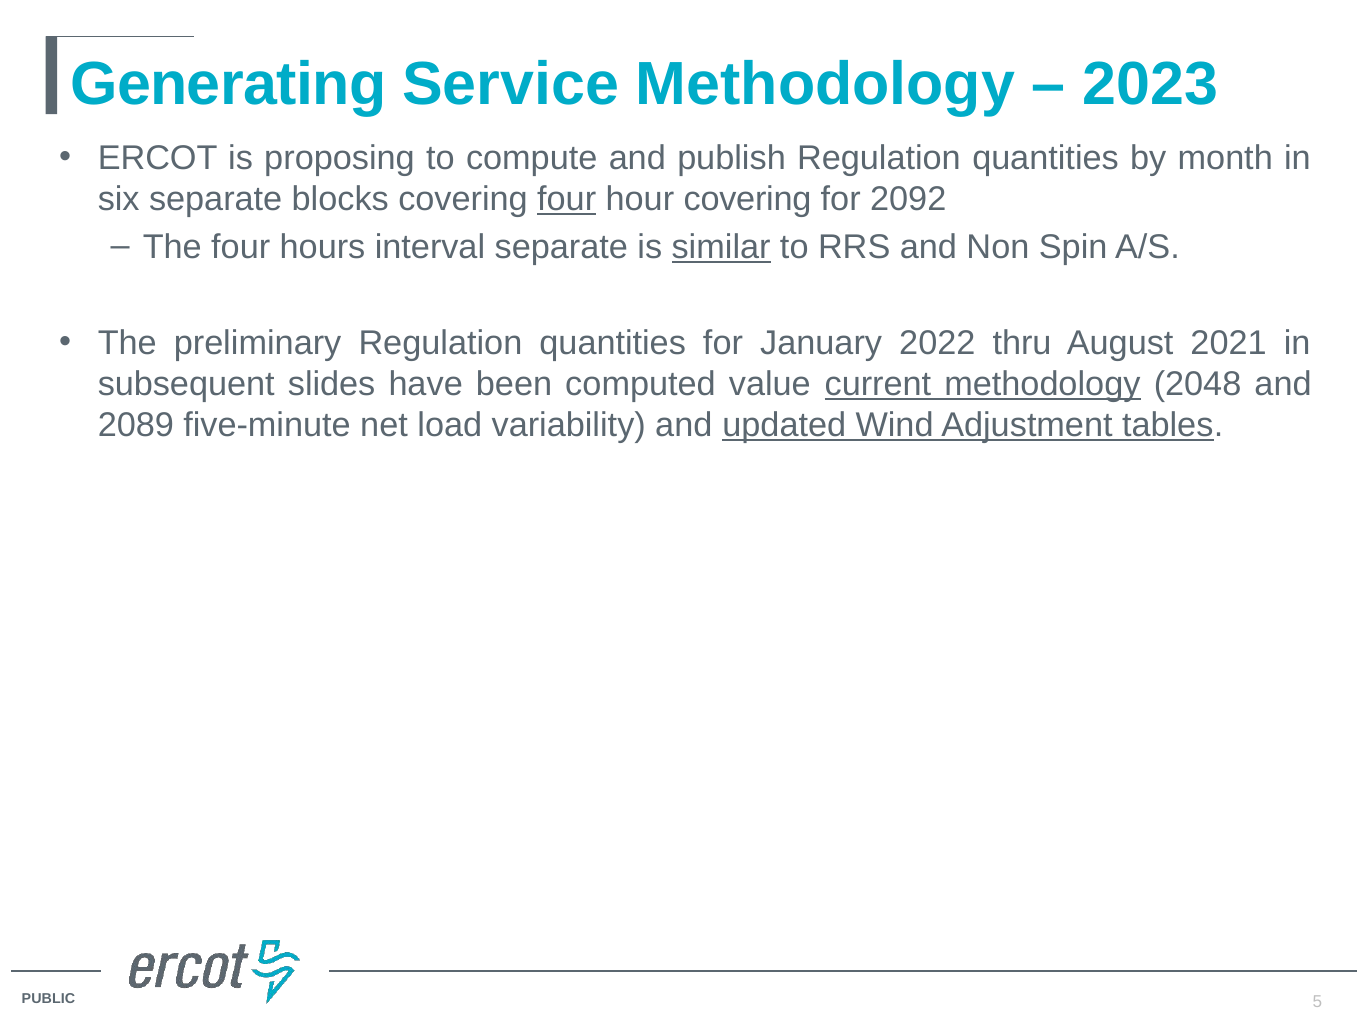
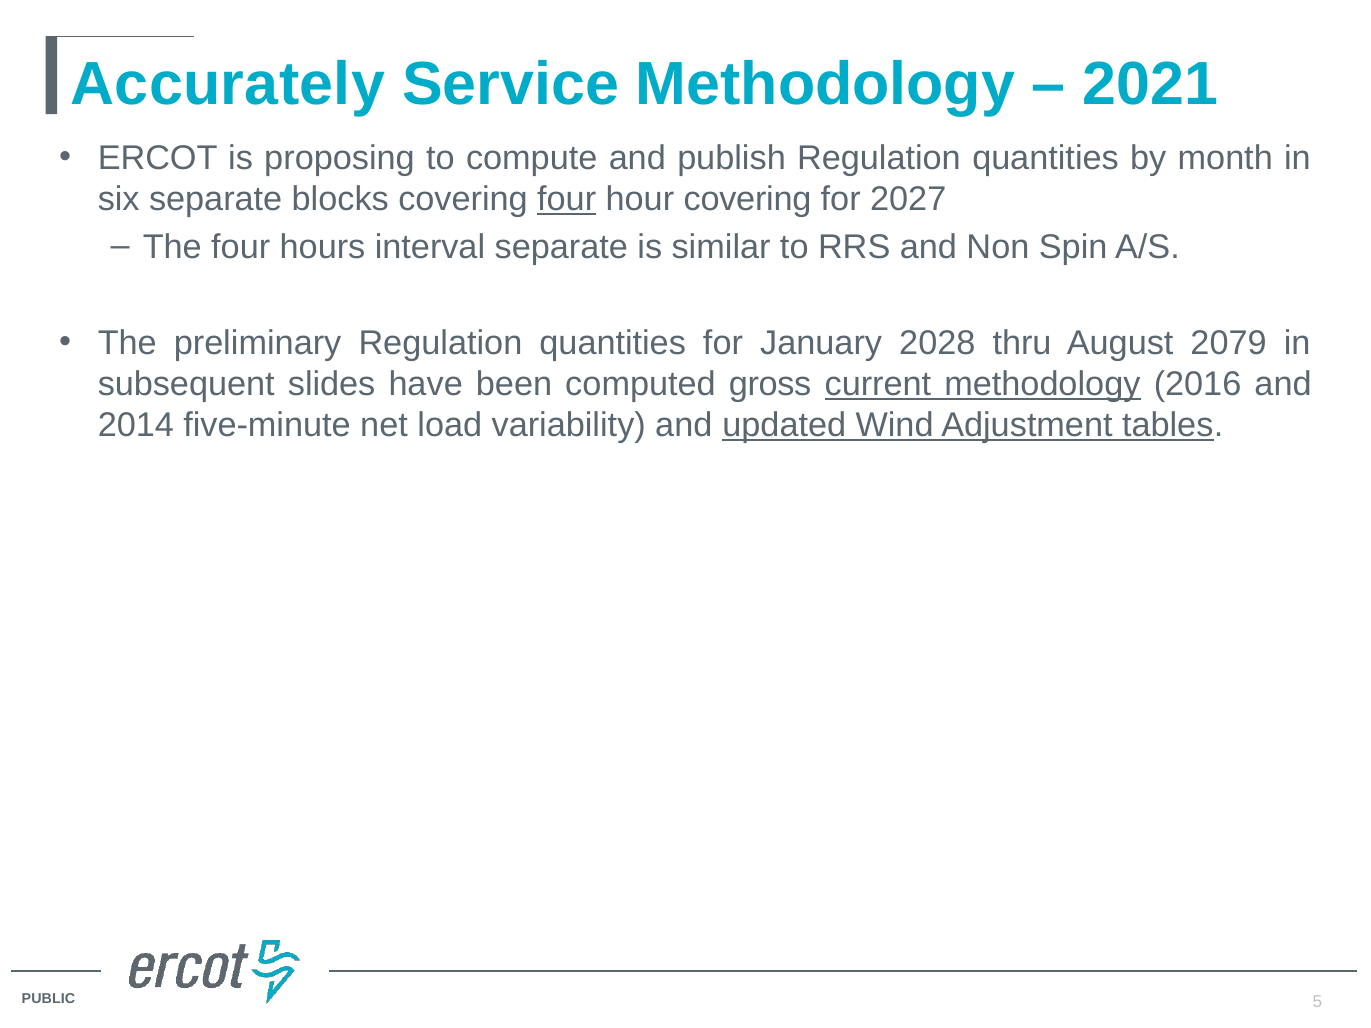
Generating: Generating -> Accurately
2023: 2023 -> 2021
2092: 2092 -> 2027
similar underline: present -> none
2022: 2022 -> 2028
2021: 2021 -> 2079
value: value -> gross
2048: 2048 -> 2016
2089: 2089 -> 2014
